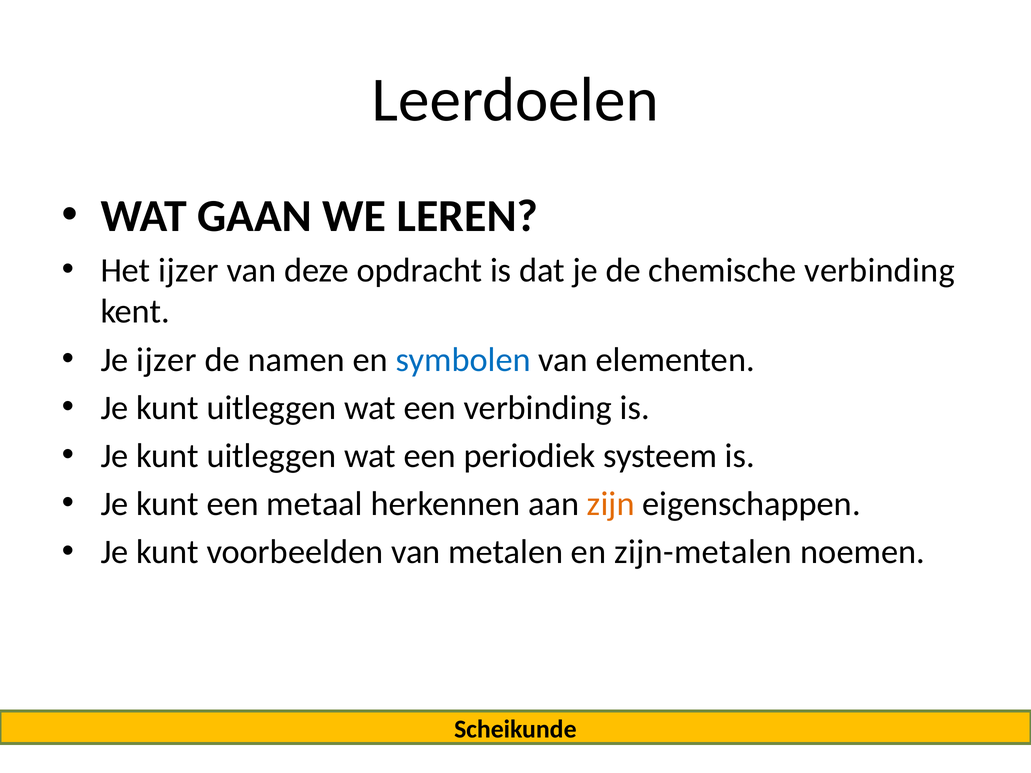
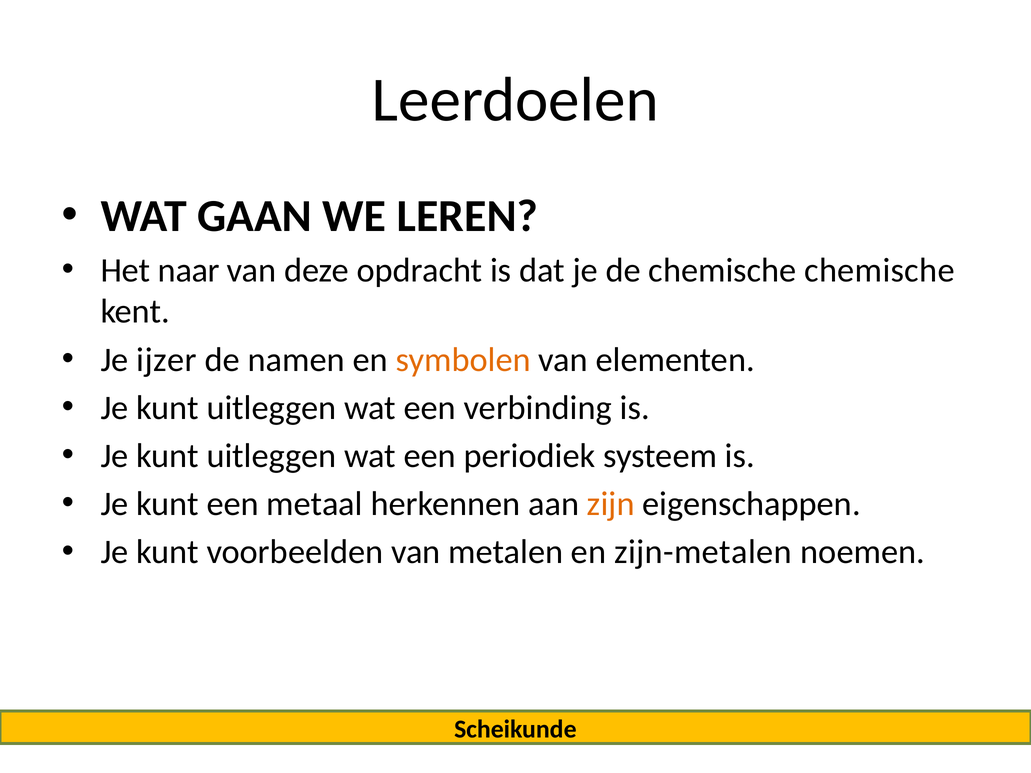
Het ijzer: ijzer -> naar
chemische verbinding: verbinding -> chemische
symbolen colour: blue -> orange
